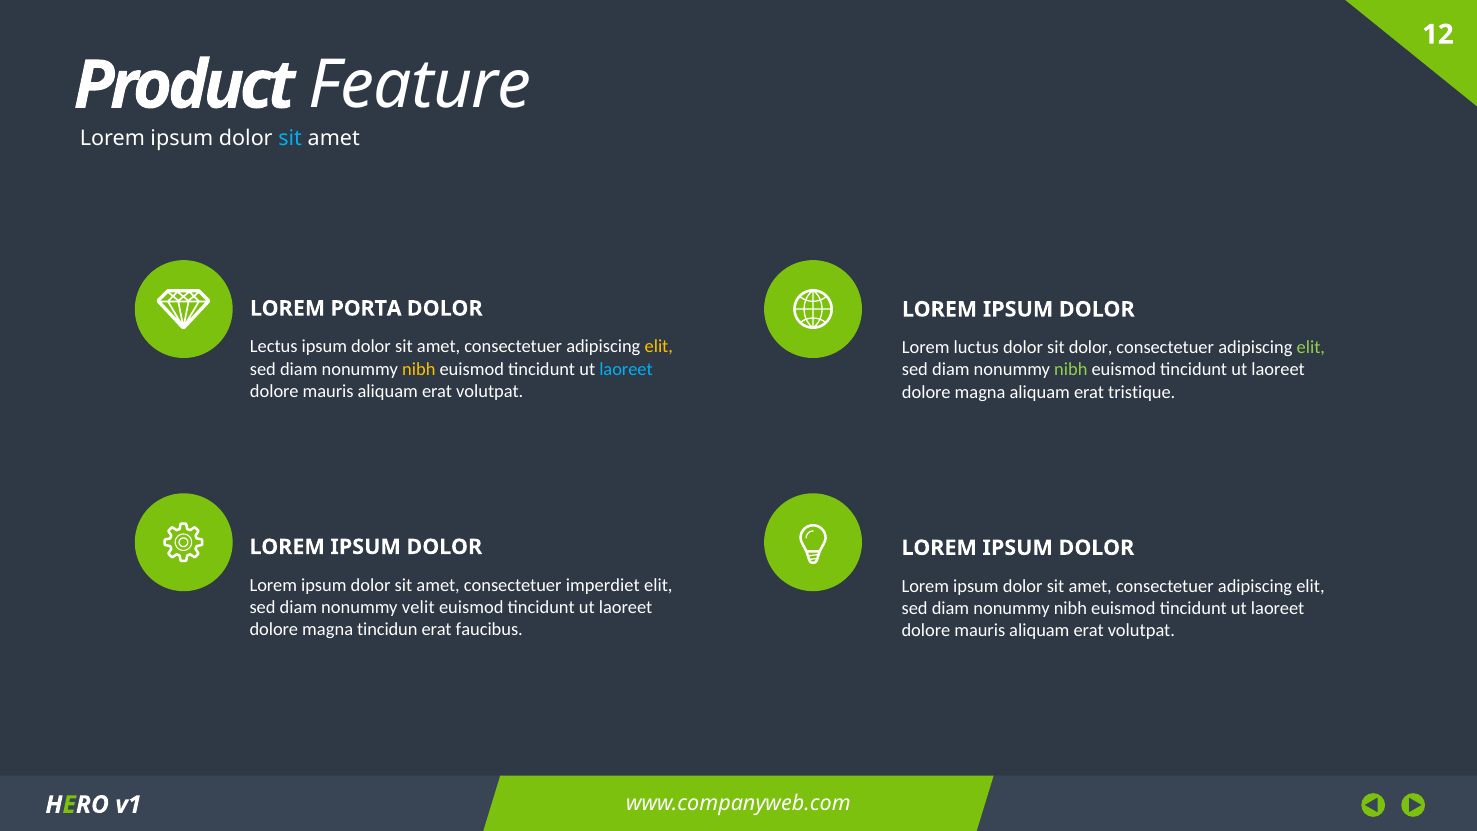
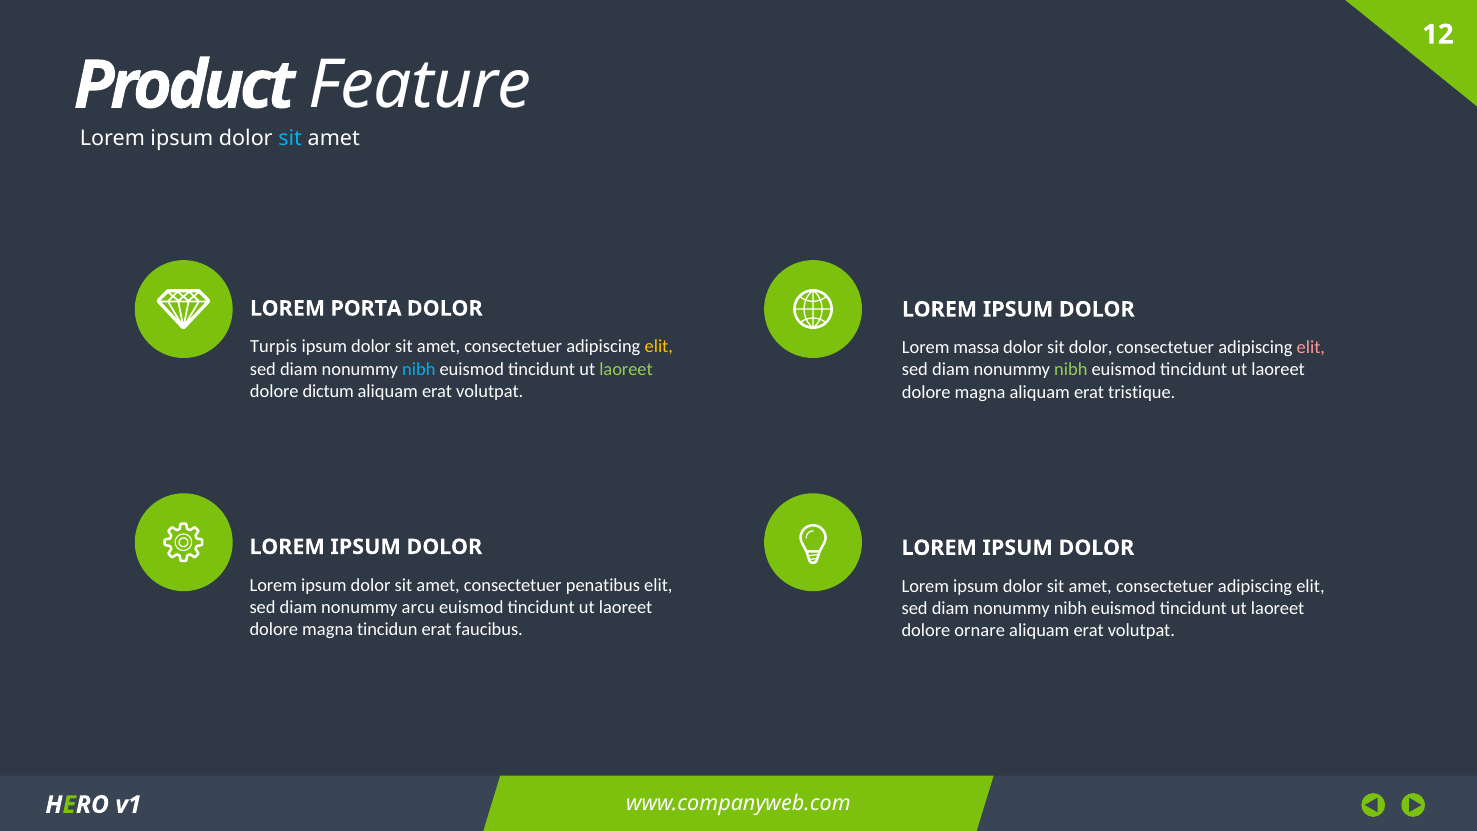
Lectus: Lectus -> Turpis
luctus: luctus -> massa
elit at (1311, 348) colour: light green -> pink
nibh at (419, 369) colour: yellow -> light blue
laoreet at (626, 369) colour: light blue -> light green
mauris at (328, 391): mauris -> dictum
imperdiet: imperdiet -> penatibus
velit: velit -> arcu
mauris at (980, 630): mauris -> ornare
